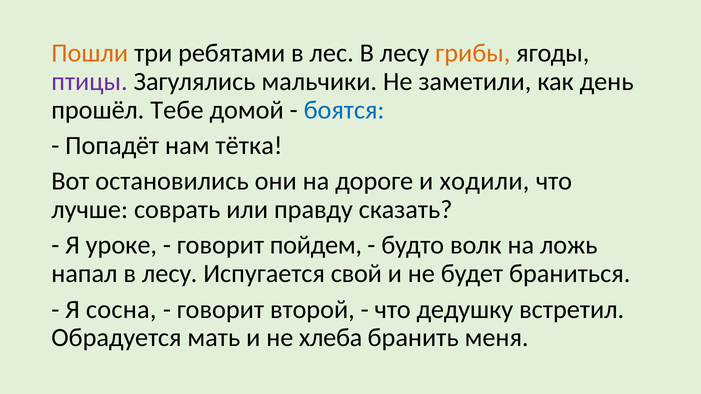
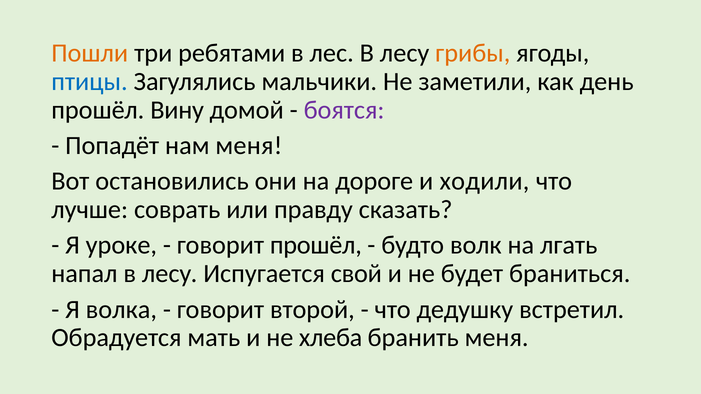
птицы colour: purple -> blue
Тебе: Тебе -> Вину
боятся colour: blue -> purple
нам тётка: тётка -> меня
говорит пойдем: пойдем -> прошёл
ложь: ложь -> лгать
сосна: сосна -> волка
